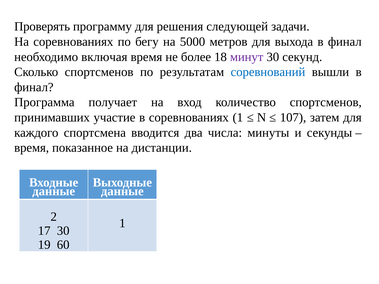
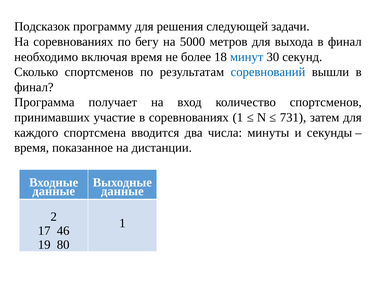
Проверять: Проверять -> Подсказок
минут colour: purple -> blue
107: 107 -> 731
17 30: 30 -> 46
60: 60 -> 80
